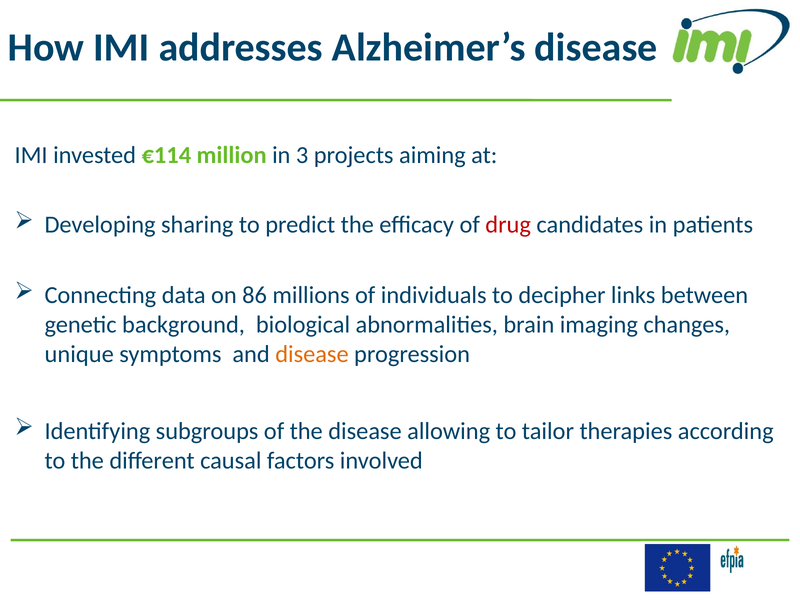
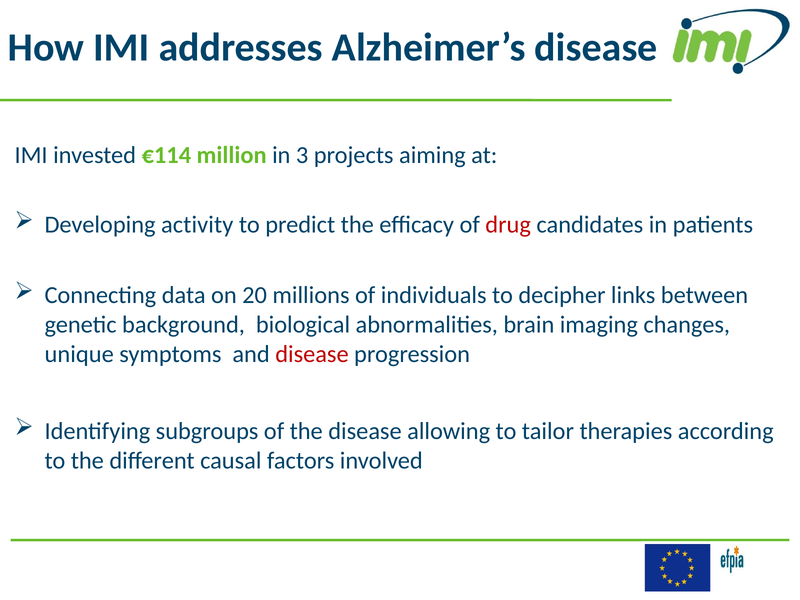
sharing: sharing -> activity
86: 86 -> 20
disease at (312, 354) colour: orange -> red
